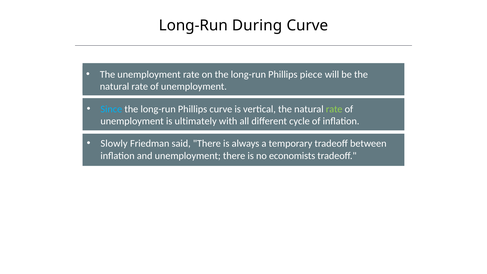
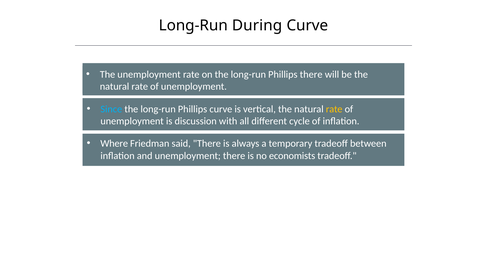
Phillips piece: piece -> there
rate at (334, 109) colour: light green -> yellow
ultimately: ultimately -> discussion
Slowly: Slowly -> Where
